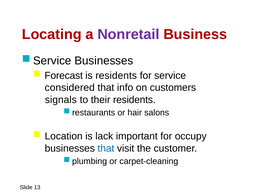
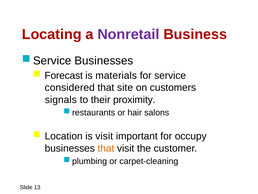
is residents: residents -> materials
info: info -> site
their residents: residents -> proximity
is lack: lack -> visit
that at (106, 148) colour: blue -> orange
